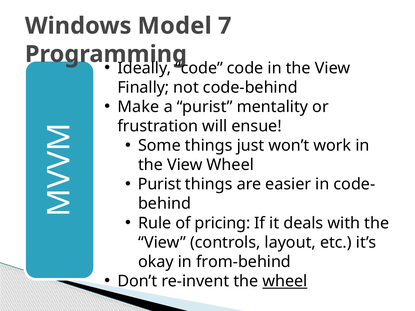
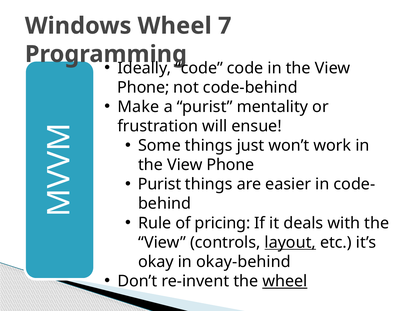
Windows Model: Model -> Wheel
Finally at (143, 88): Finally -> Phone
Wheel at (230, 165): Wheel -> Phone
layout underline: none -> present
from-behind: from-behind -> okay-behind
